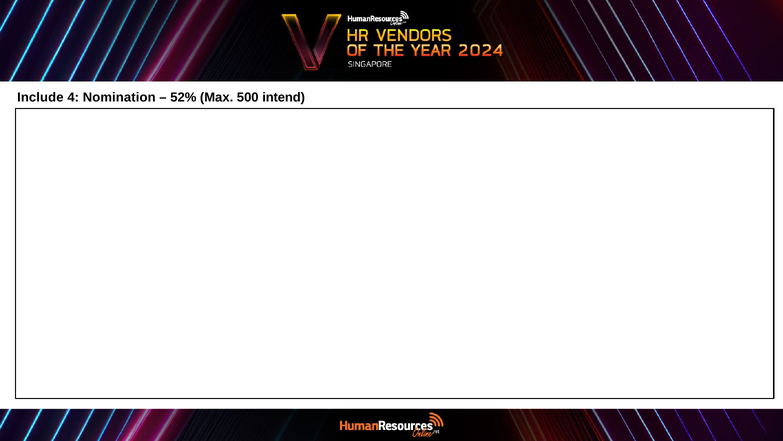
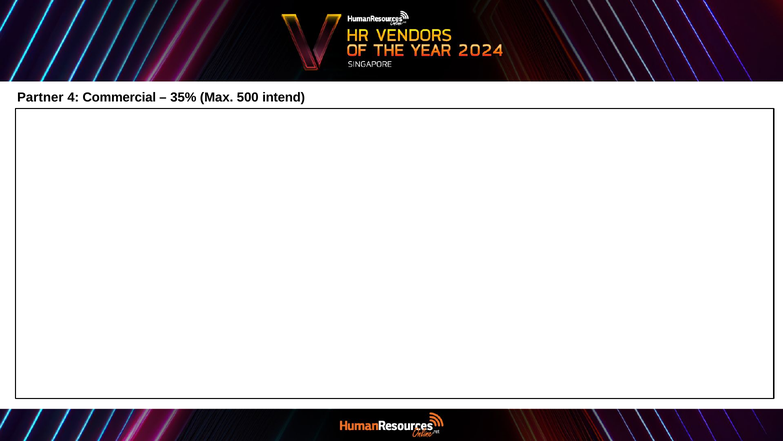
Include: Include -> Partner
Nomination: Nomination -> Commercial
52%: 52% -> 35%
